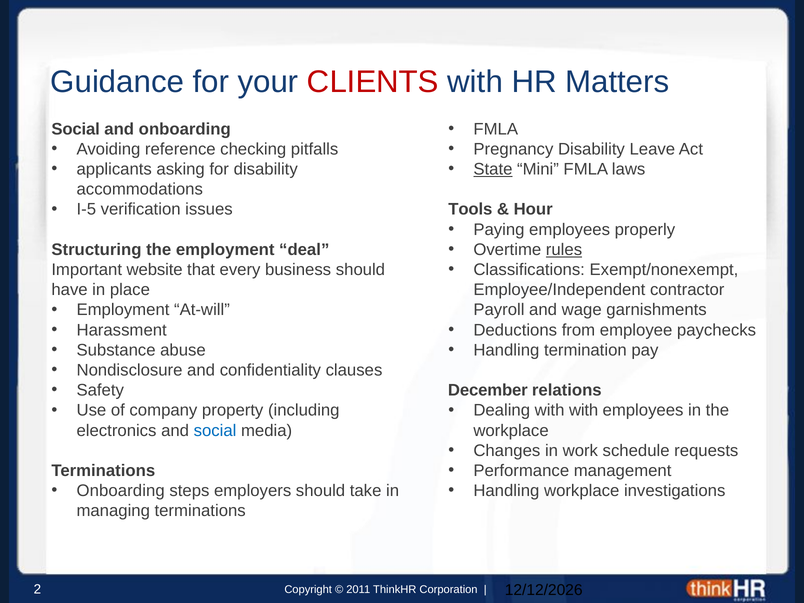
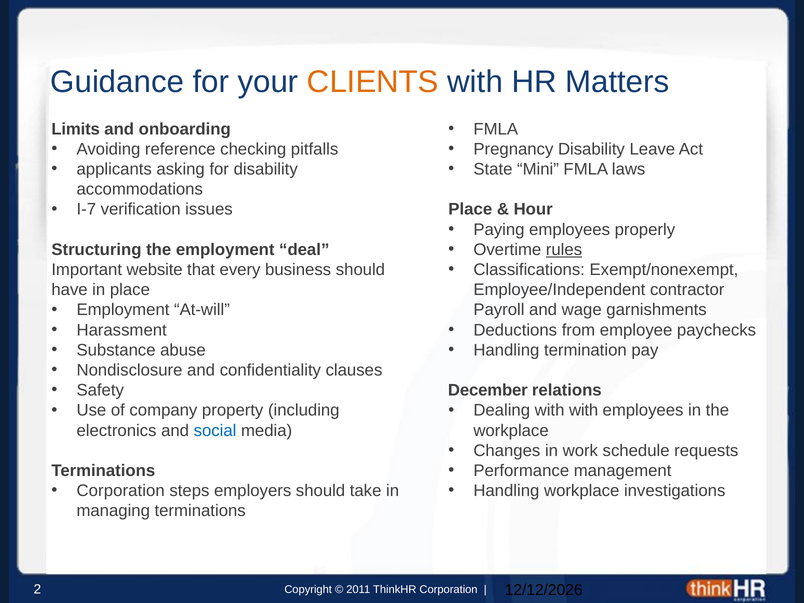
CLIENTS colour: red -> orange
Social at (76, 129): Social -> Limits
State underline: present -> none
I-5: I-5 -> I-7
Tools at (470, 209): Tools -> Place
Onboarding at (121, 491): Onboarding -> Corporation
